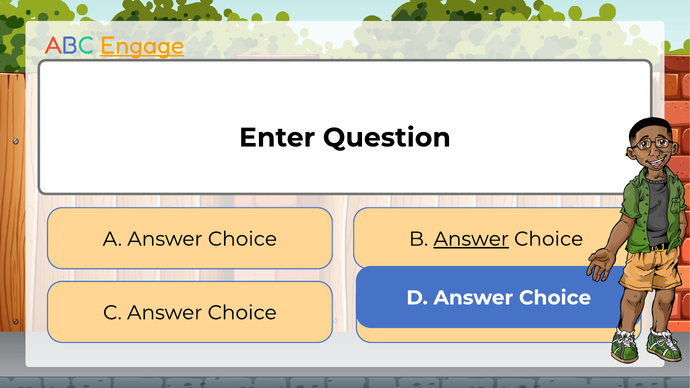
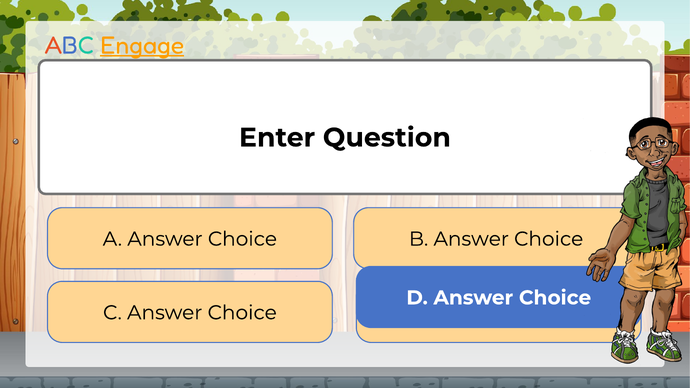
Answer at (471, 239) underline: present -> none
